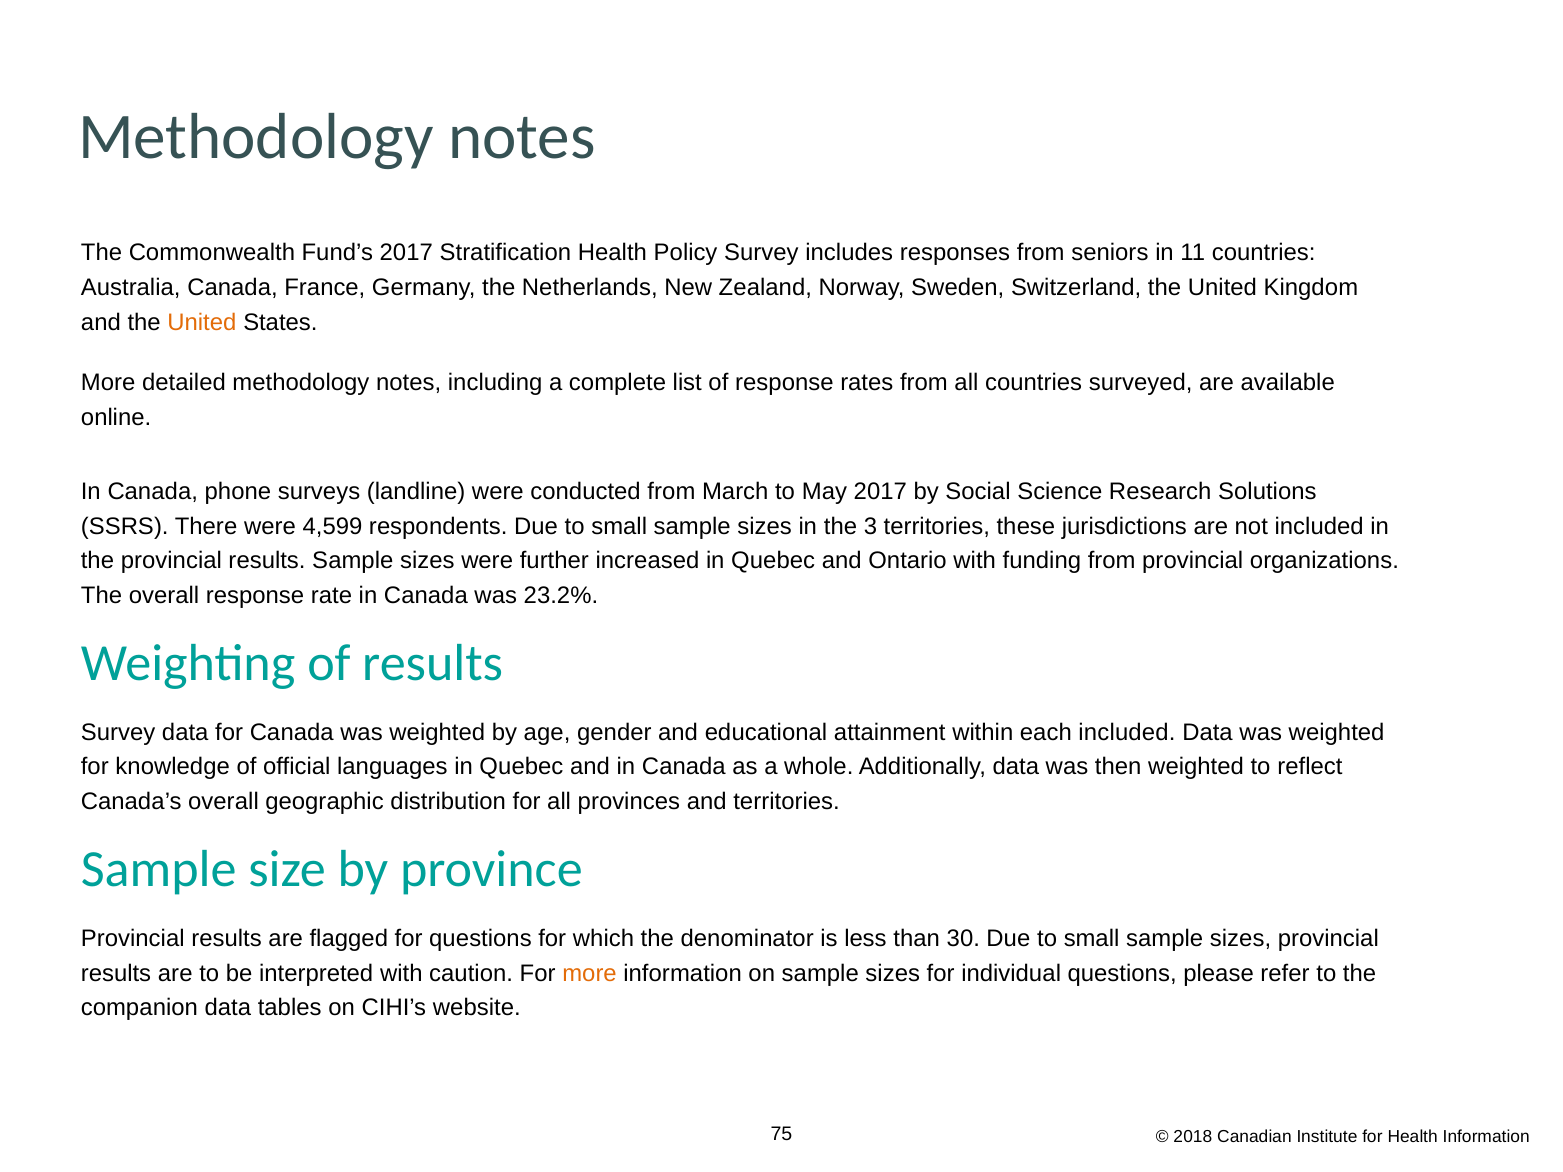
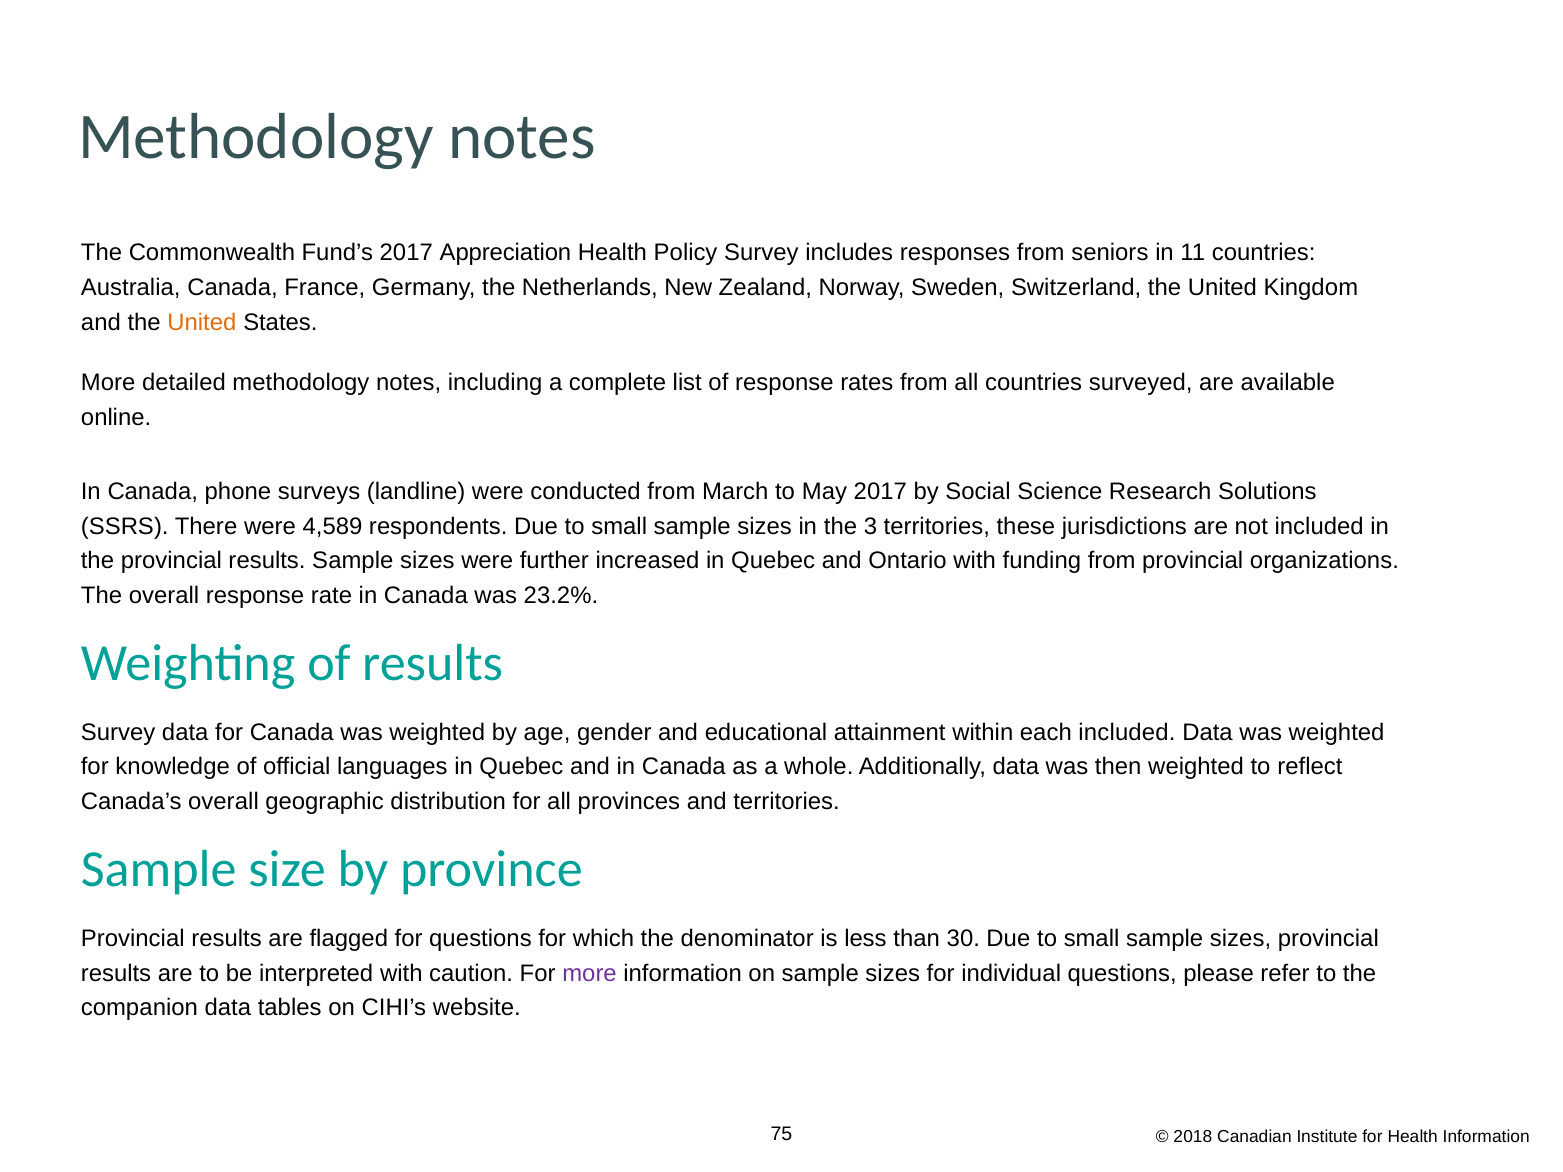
Stratification: Stratification -> Appreciation
4,599: 4,599 -> 4,589
more at (590, 973) colour: orange -> purple
